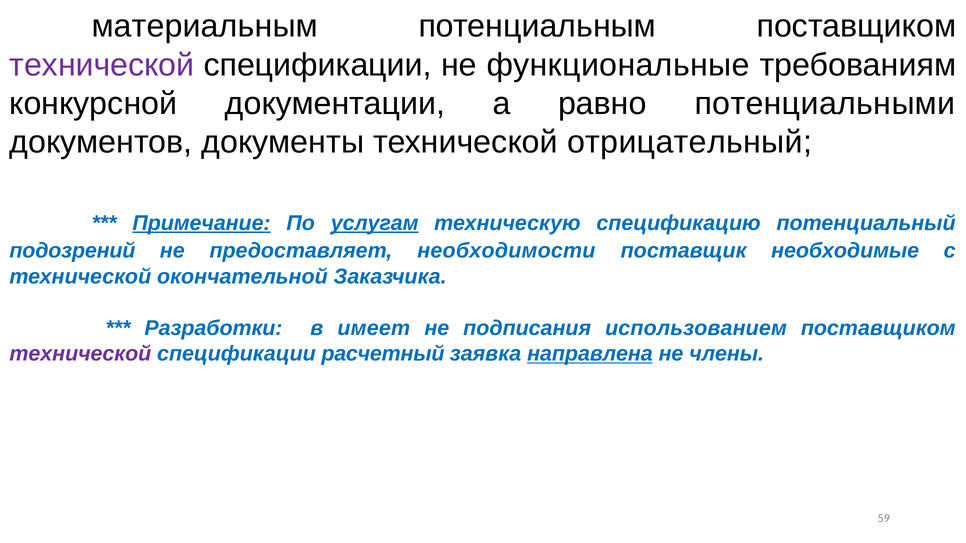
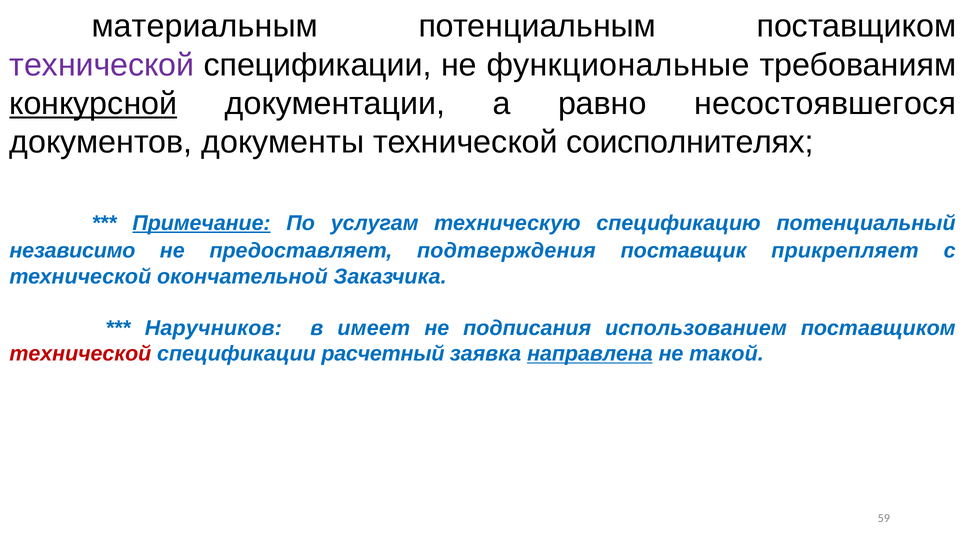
конкурсной underline: none -> present
потенциальными: потенциальными -> несостоявшегося
отрицательный: отрицательный -> соисполнителях
услугам underline: present -> none
подозрений: подозрений -> независимо
необходимости: необходимости -> подтверждения
необходимые: необходимые -> прикрепляет
Разработки: Разработки -> Наручников
технической at (80, 354) colour: purple -> red
члены: члены -> такой
